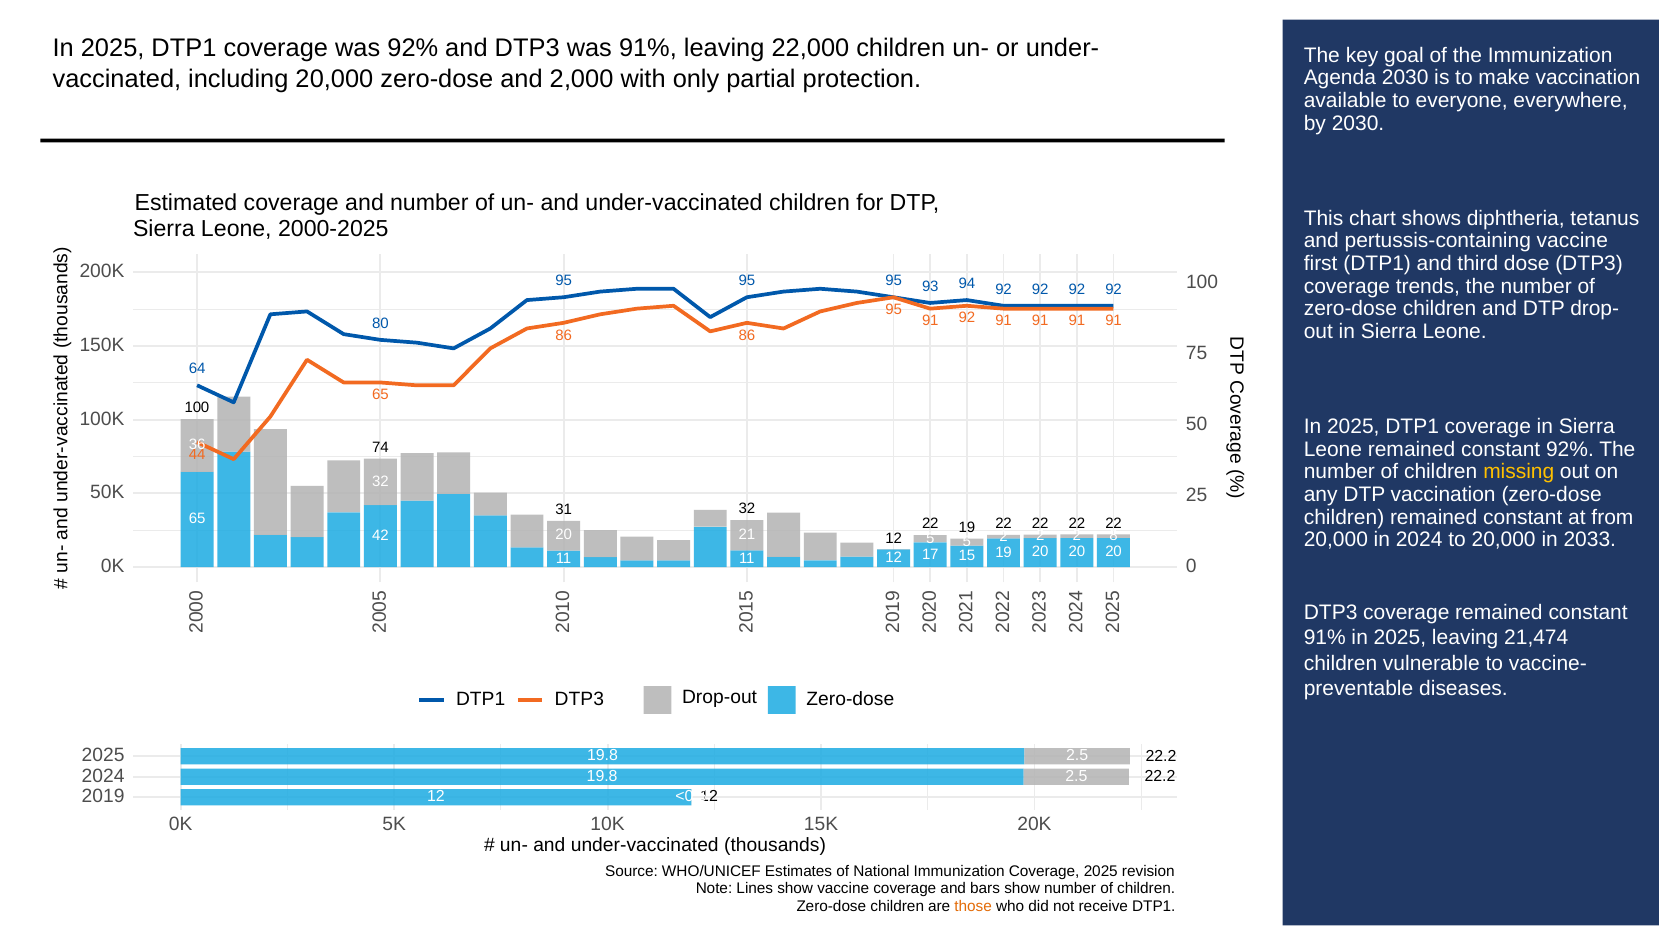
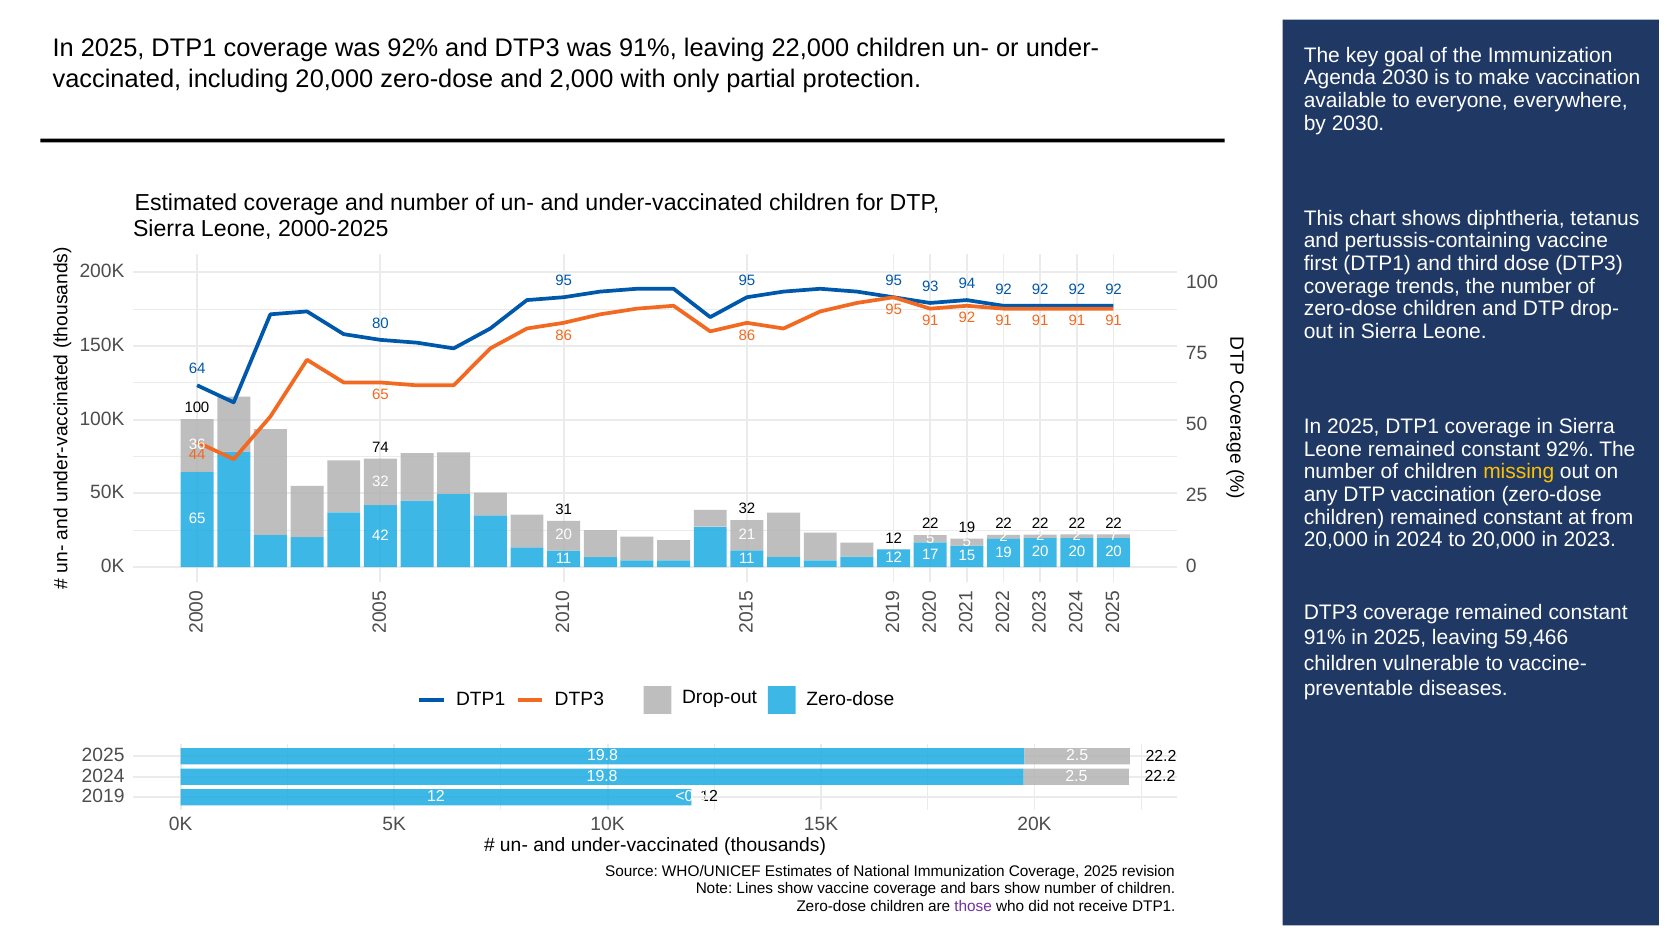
8: 8 -> 7
2033: 2033 -> 2023
21,474: 21,474 -> 59,466
those colour: orange -> purple
